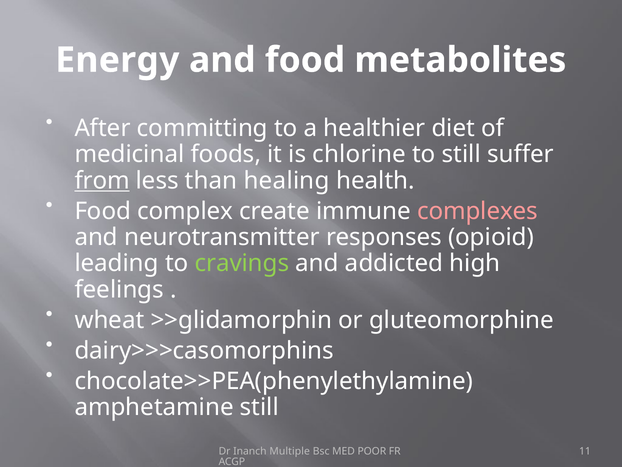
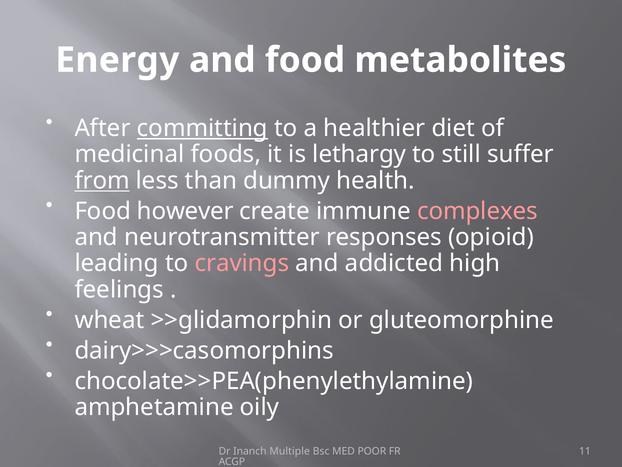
committing underline: none -> present
chlorine: chlorine -> lethargy
healing: healing -> dummy
complex: complex -> however
cravings colour: light green -> pink
amphetamine still: still -> oily
